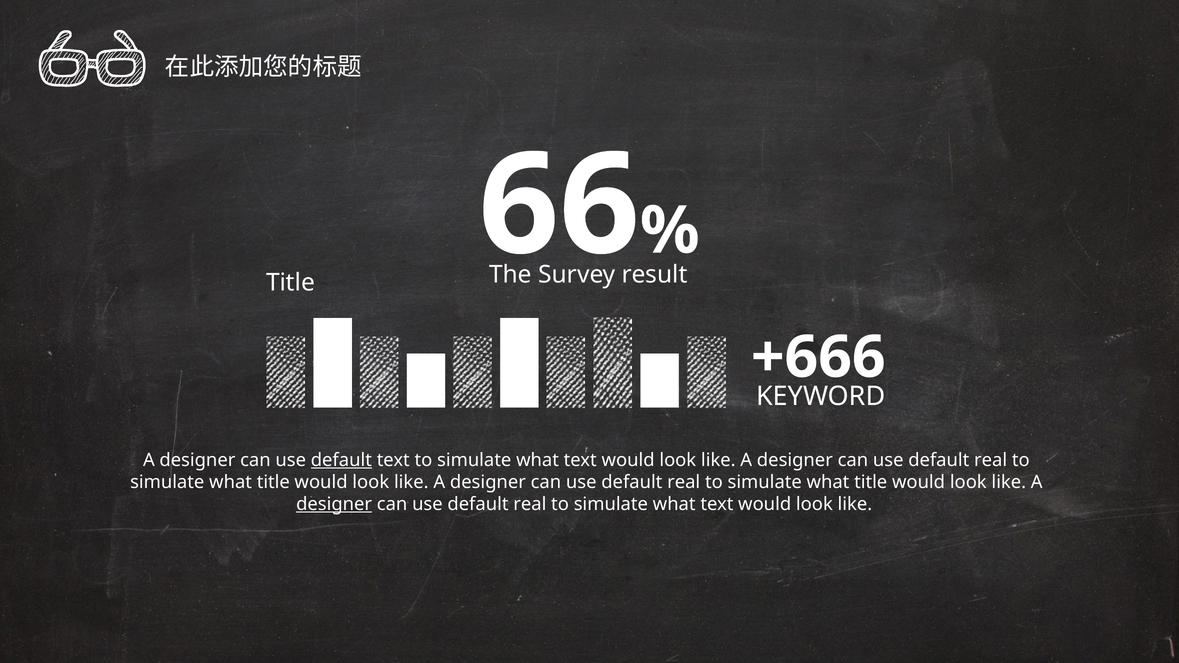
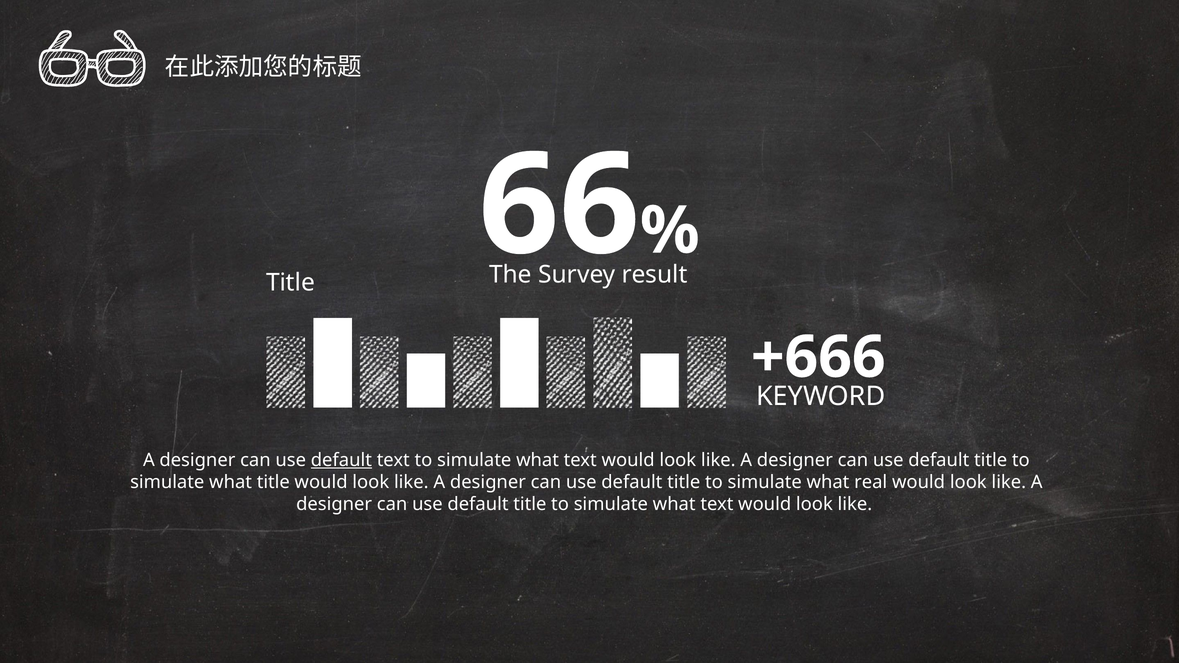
real at (991, 460): real -> title
real at (684, 482): real -> title
title at (871, 482): title -> real
designer at (334, 504) underline: present -> none
real at (530, 504): real -> title
